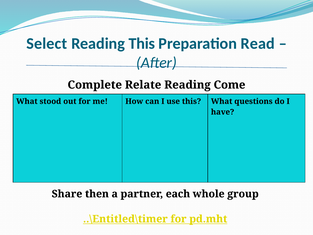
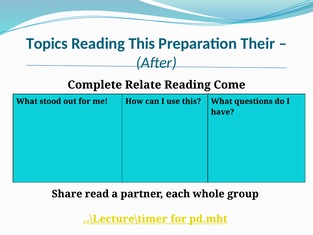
Select: Select -> Topics
Read: Read -> Their
then: then -> read
..\Entitled\timer: ..\Entitled\timer -> ..\Lecture\timer
